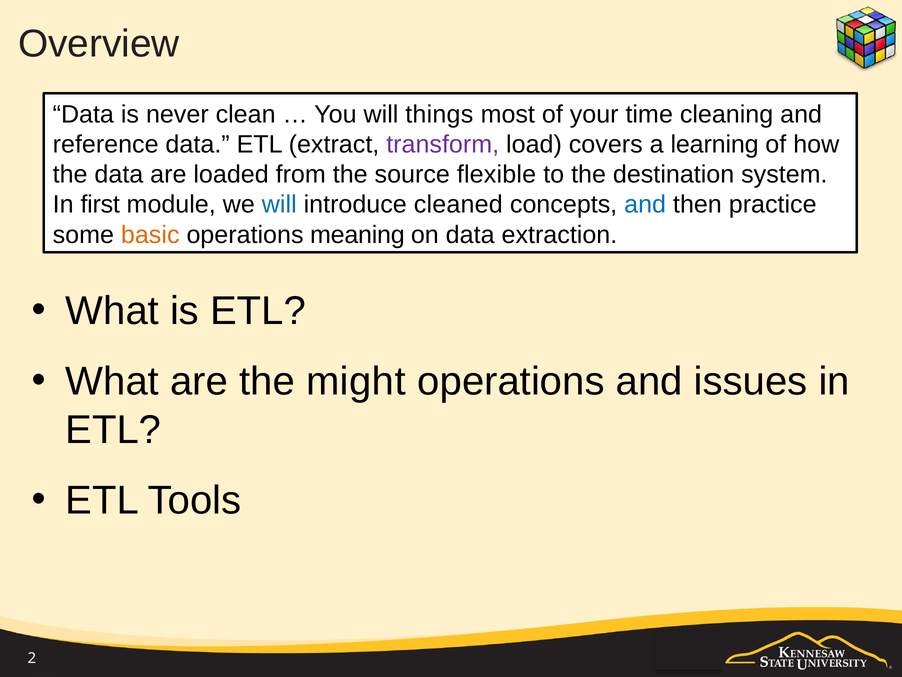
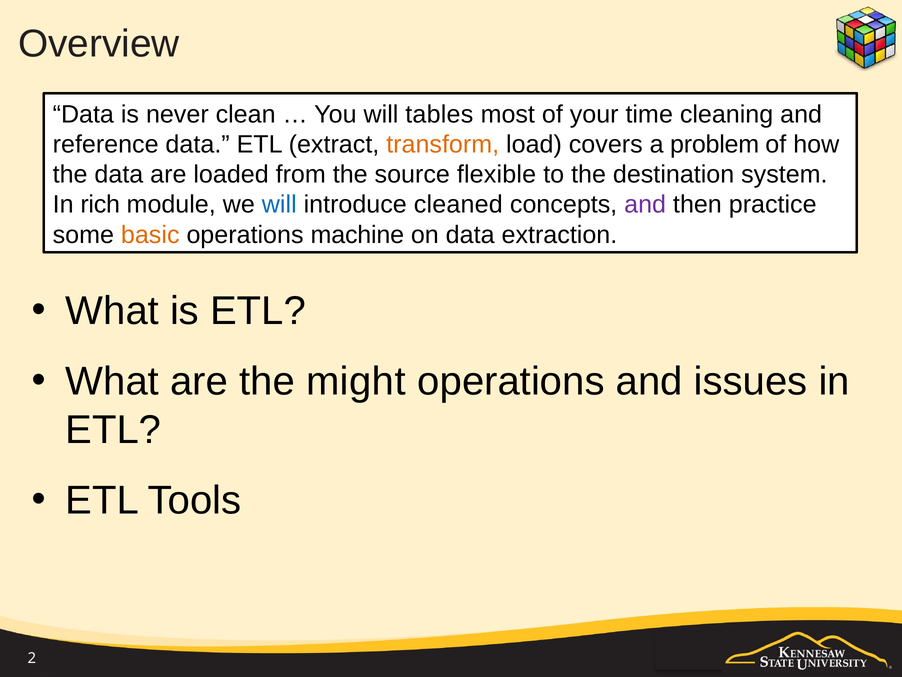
things: things -> tables
transform colour: purple -> orange
learning: learning -> problem
first: first -> rich
and at (645, 204) colour: blue -> purple
meaning: meaning -> machine
